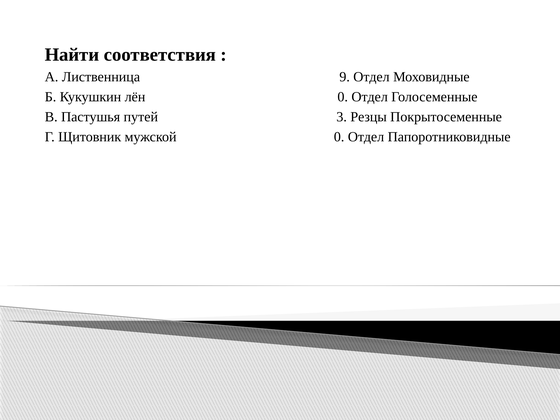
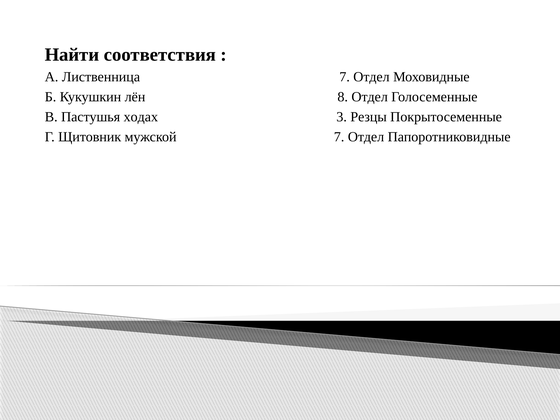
Лиственница 9: 9 -> 7
лён 0: 0 -> 8
путей: путей -> ходах
мужской 0: 0 -> 7
